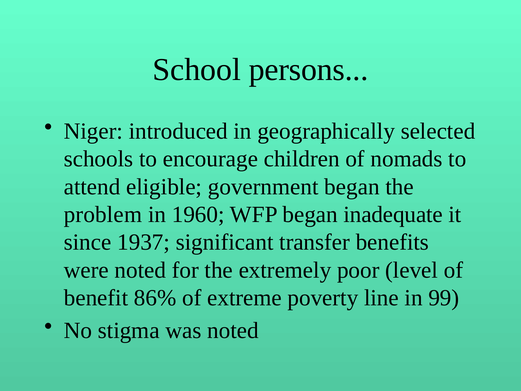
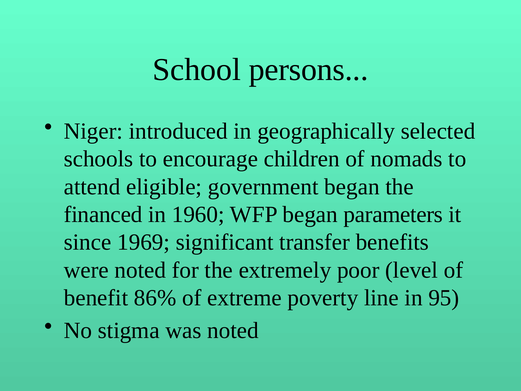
problem: problem -> financed
inadequate: inadequate -> parameters
1937: 1937 -> 1969
99: 99 -> 95
